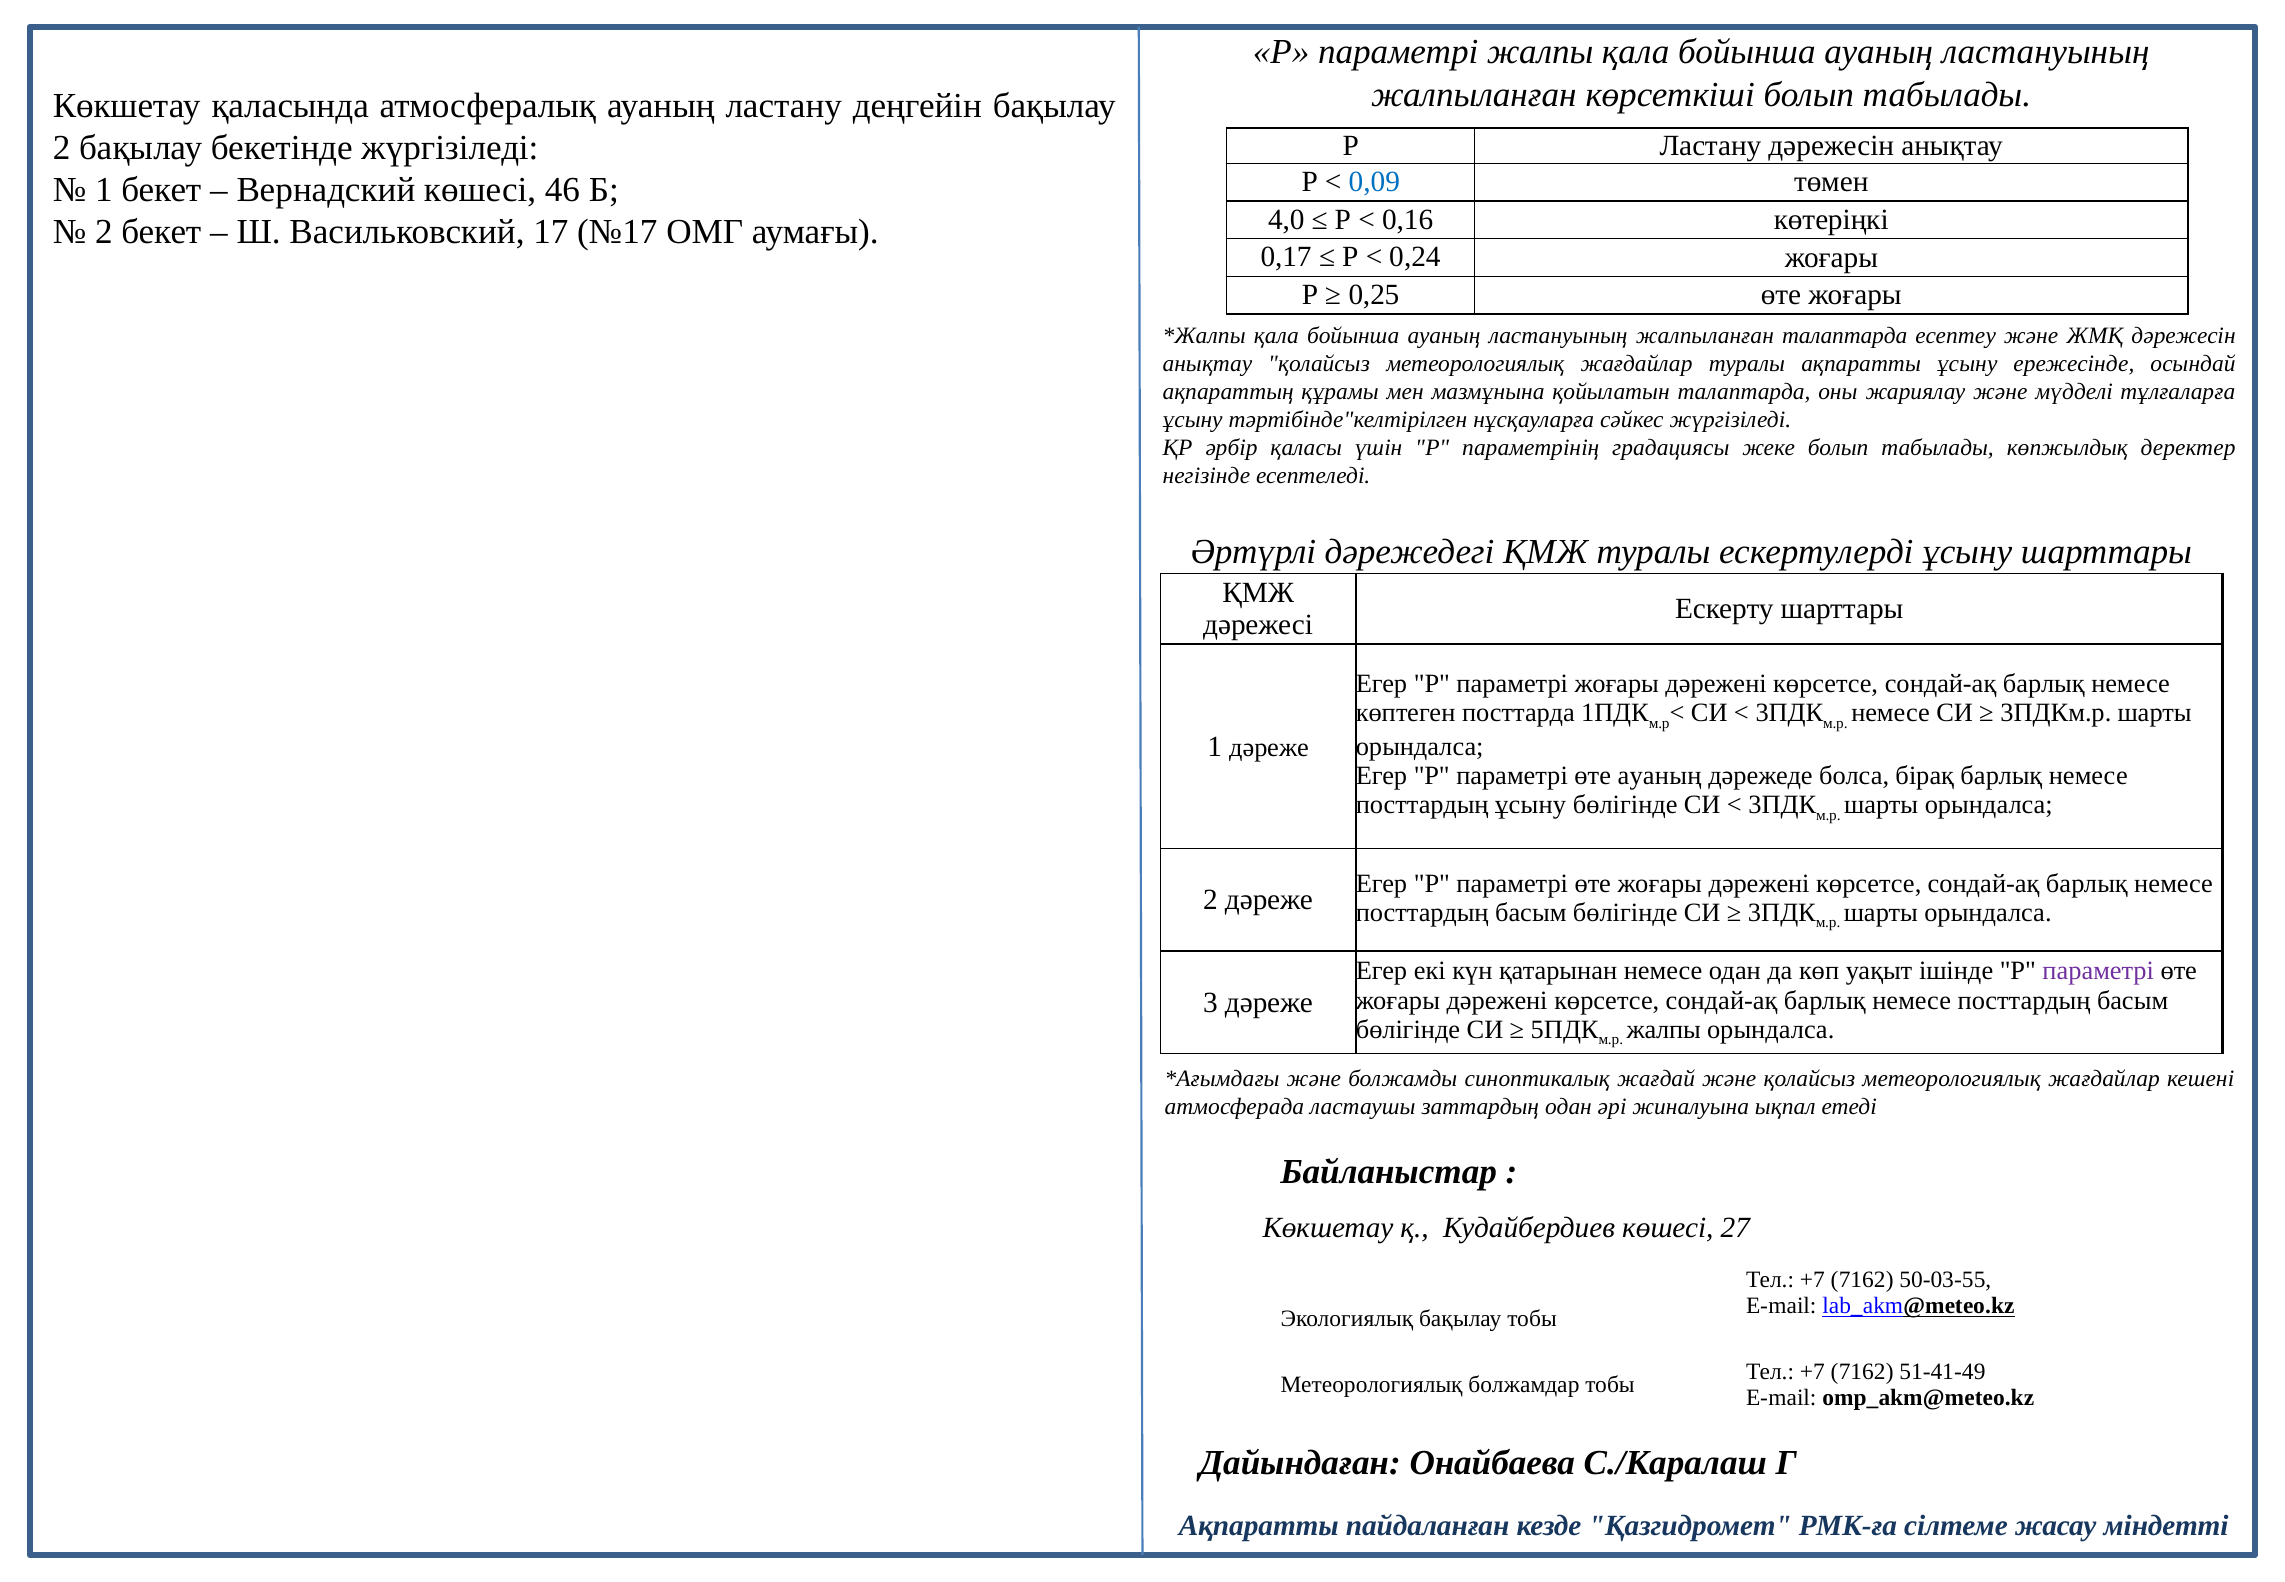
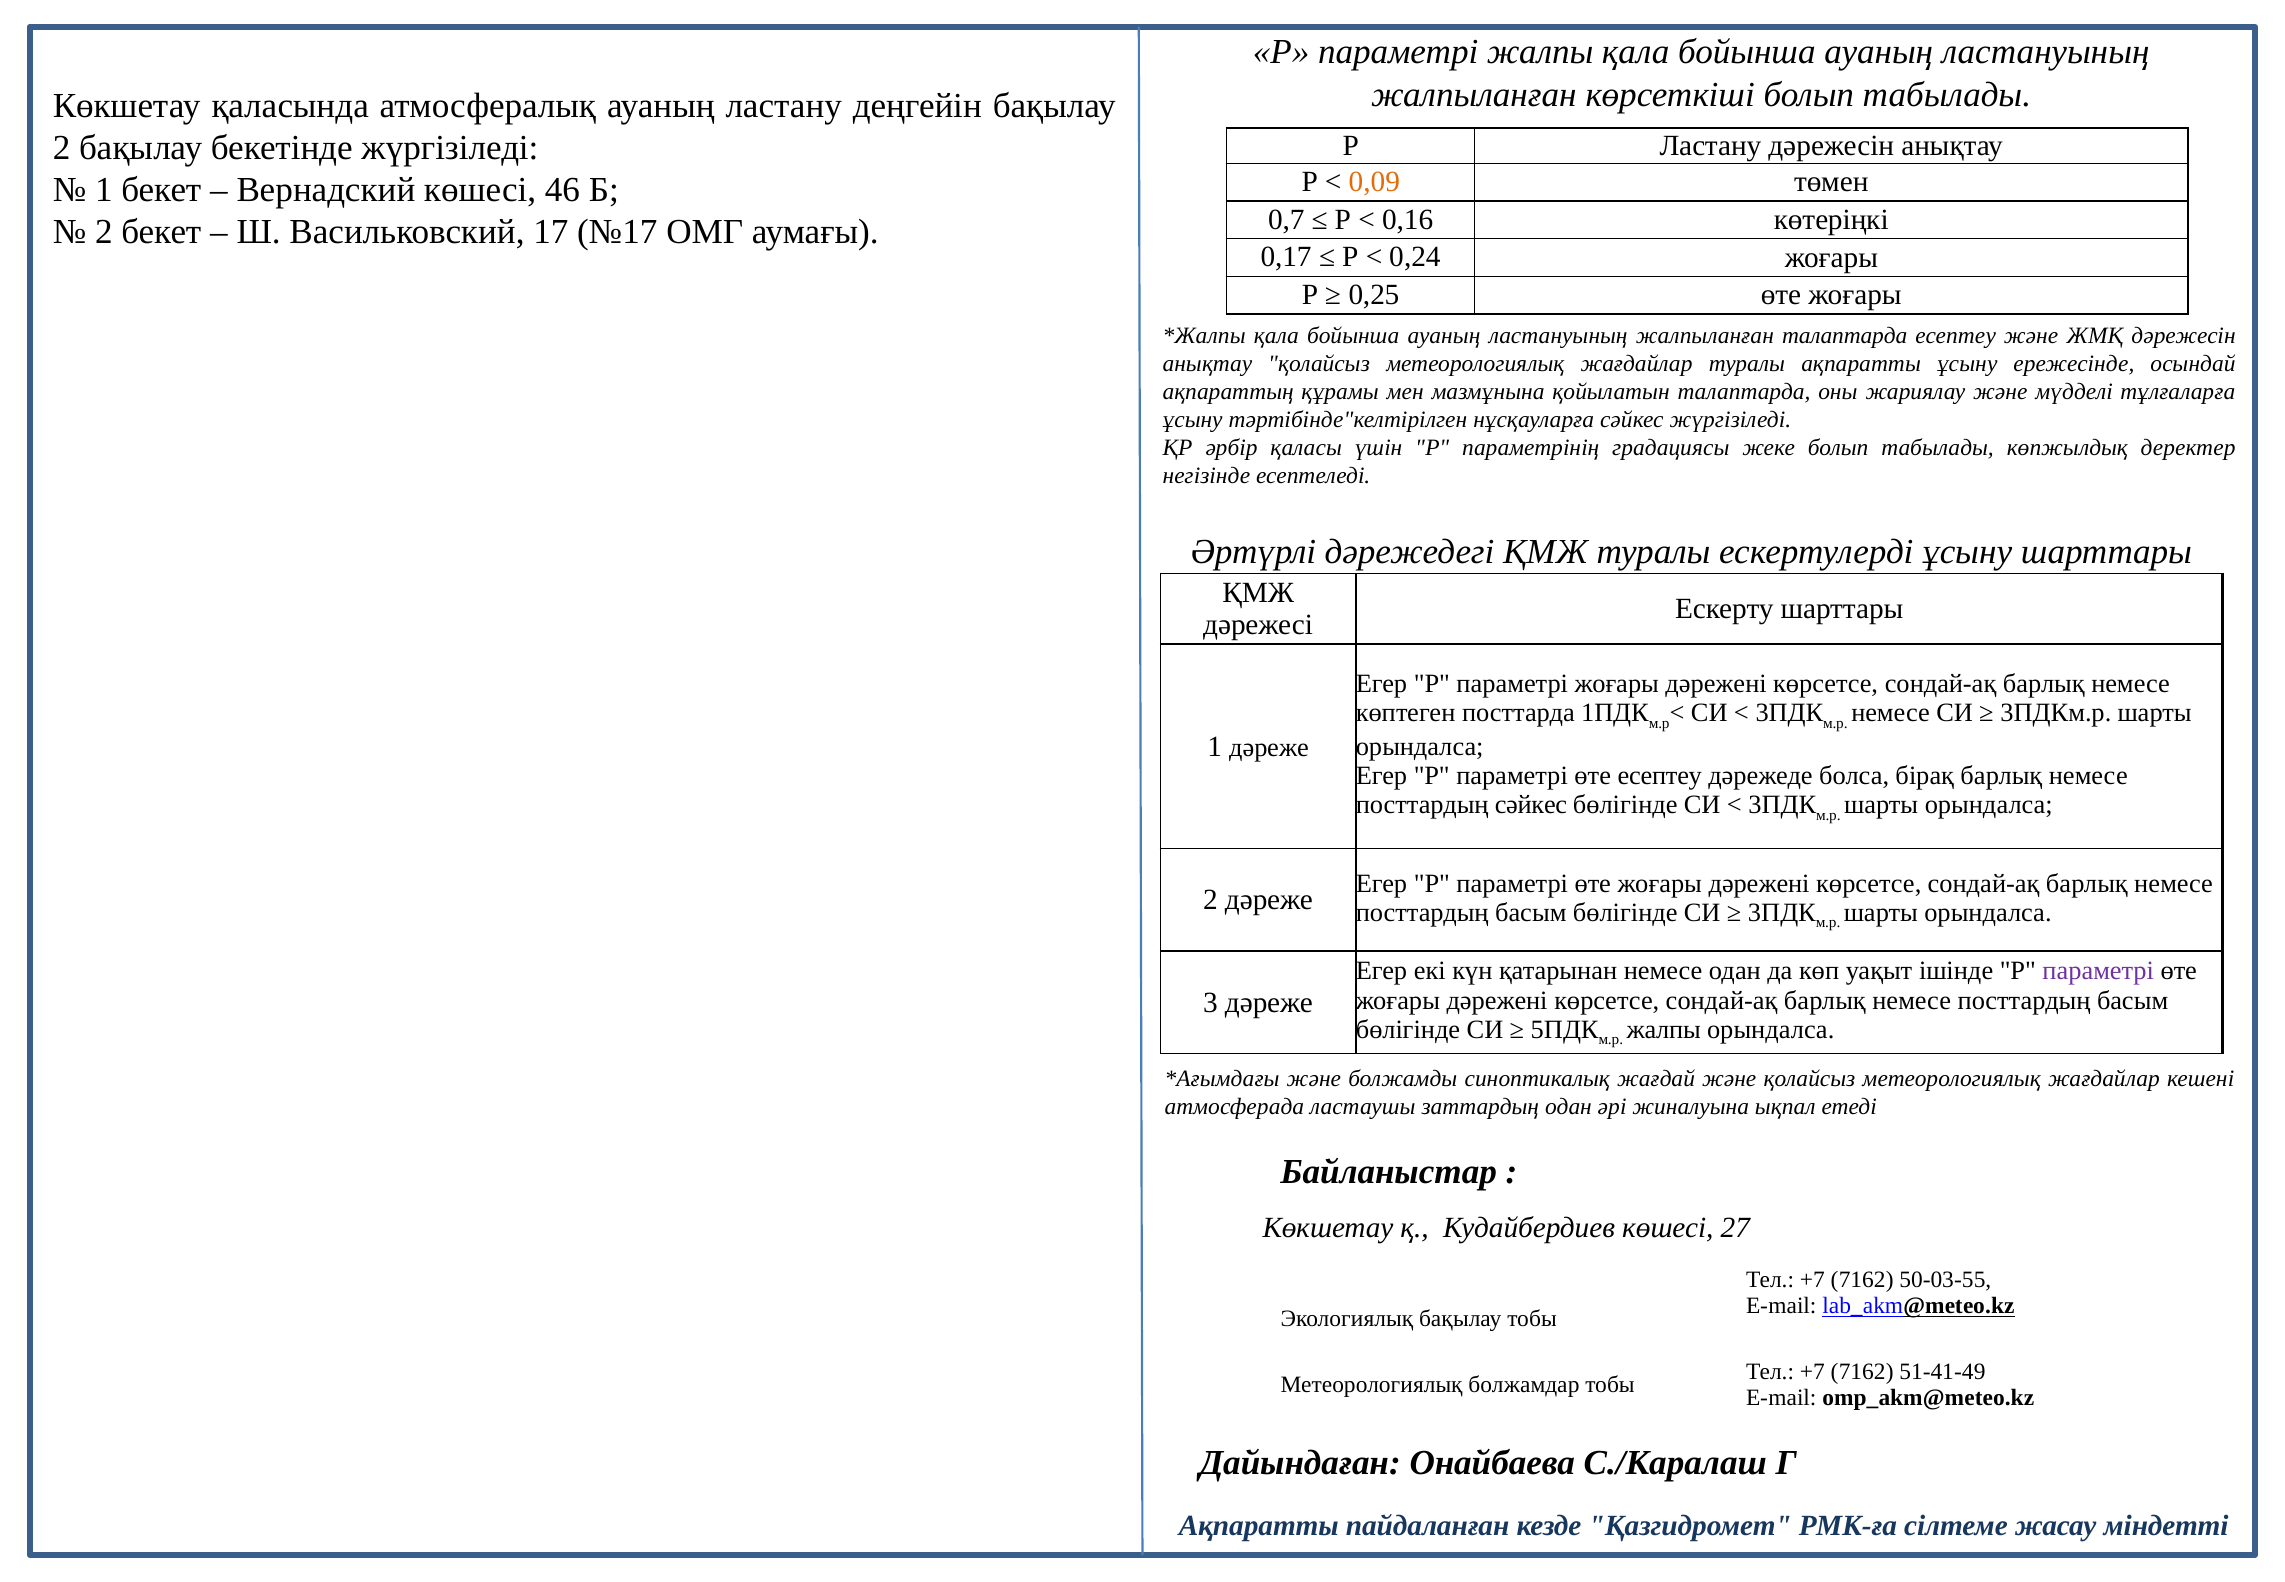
0,09 colour: blue -> orange
4,0: 4,0 -> 0,7
өте ауаның: ауаның -> есептеу
посттардың ұсыну: ұсыну -> сәйкес
